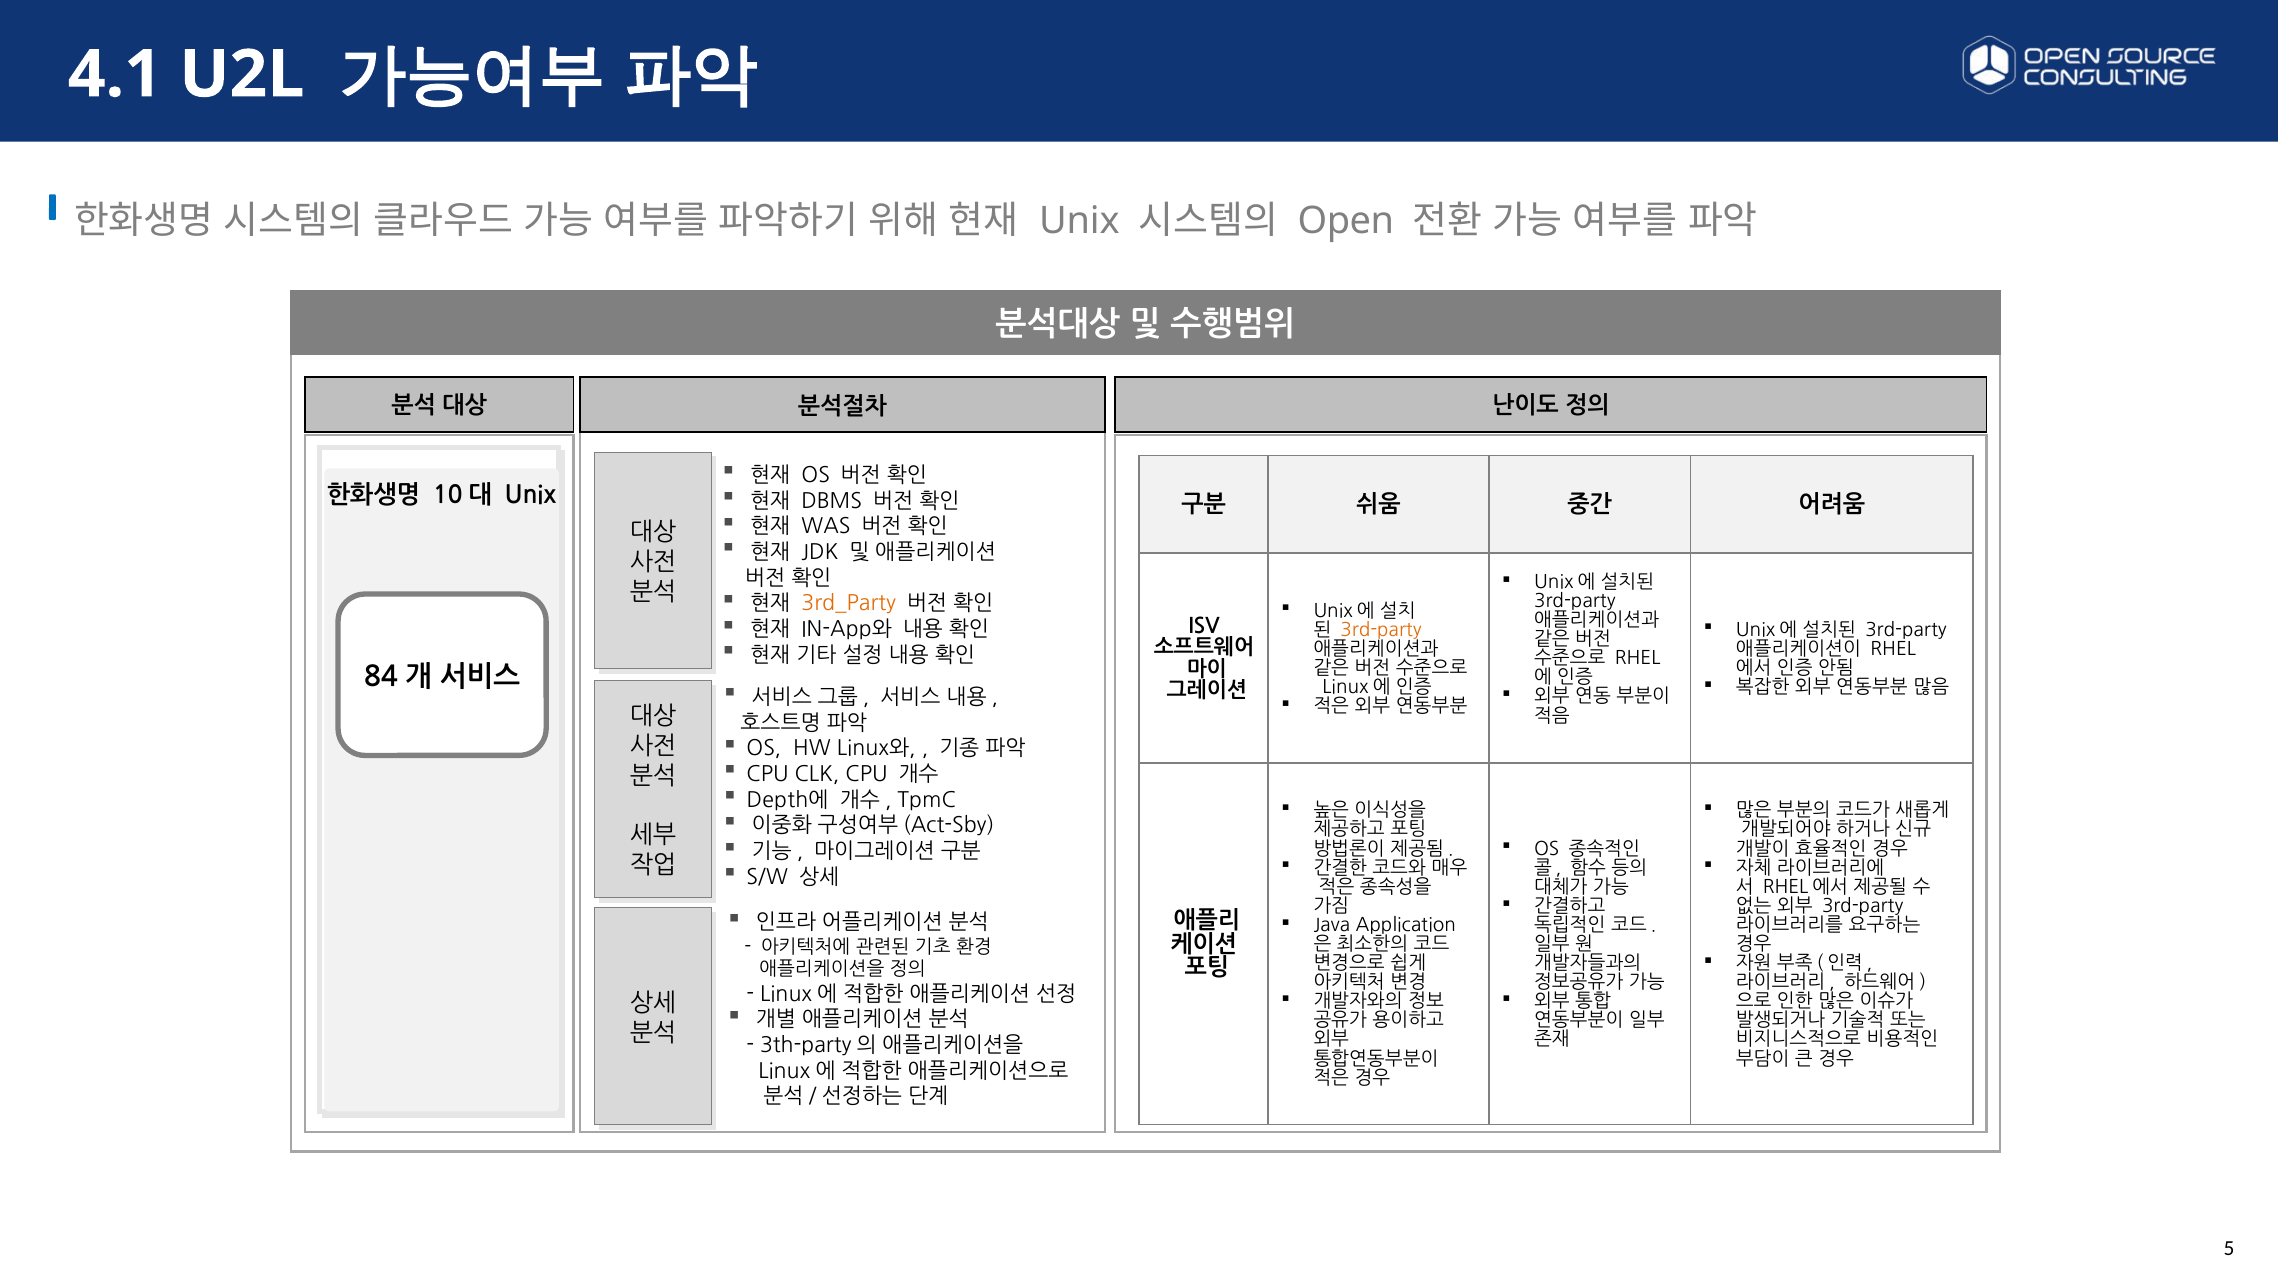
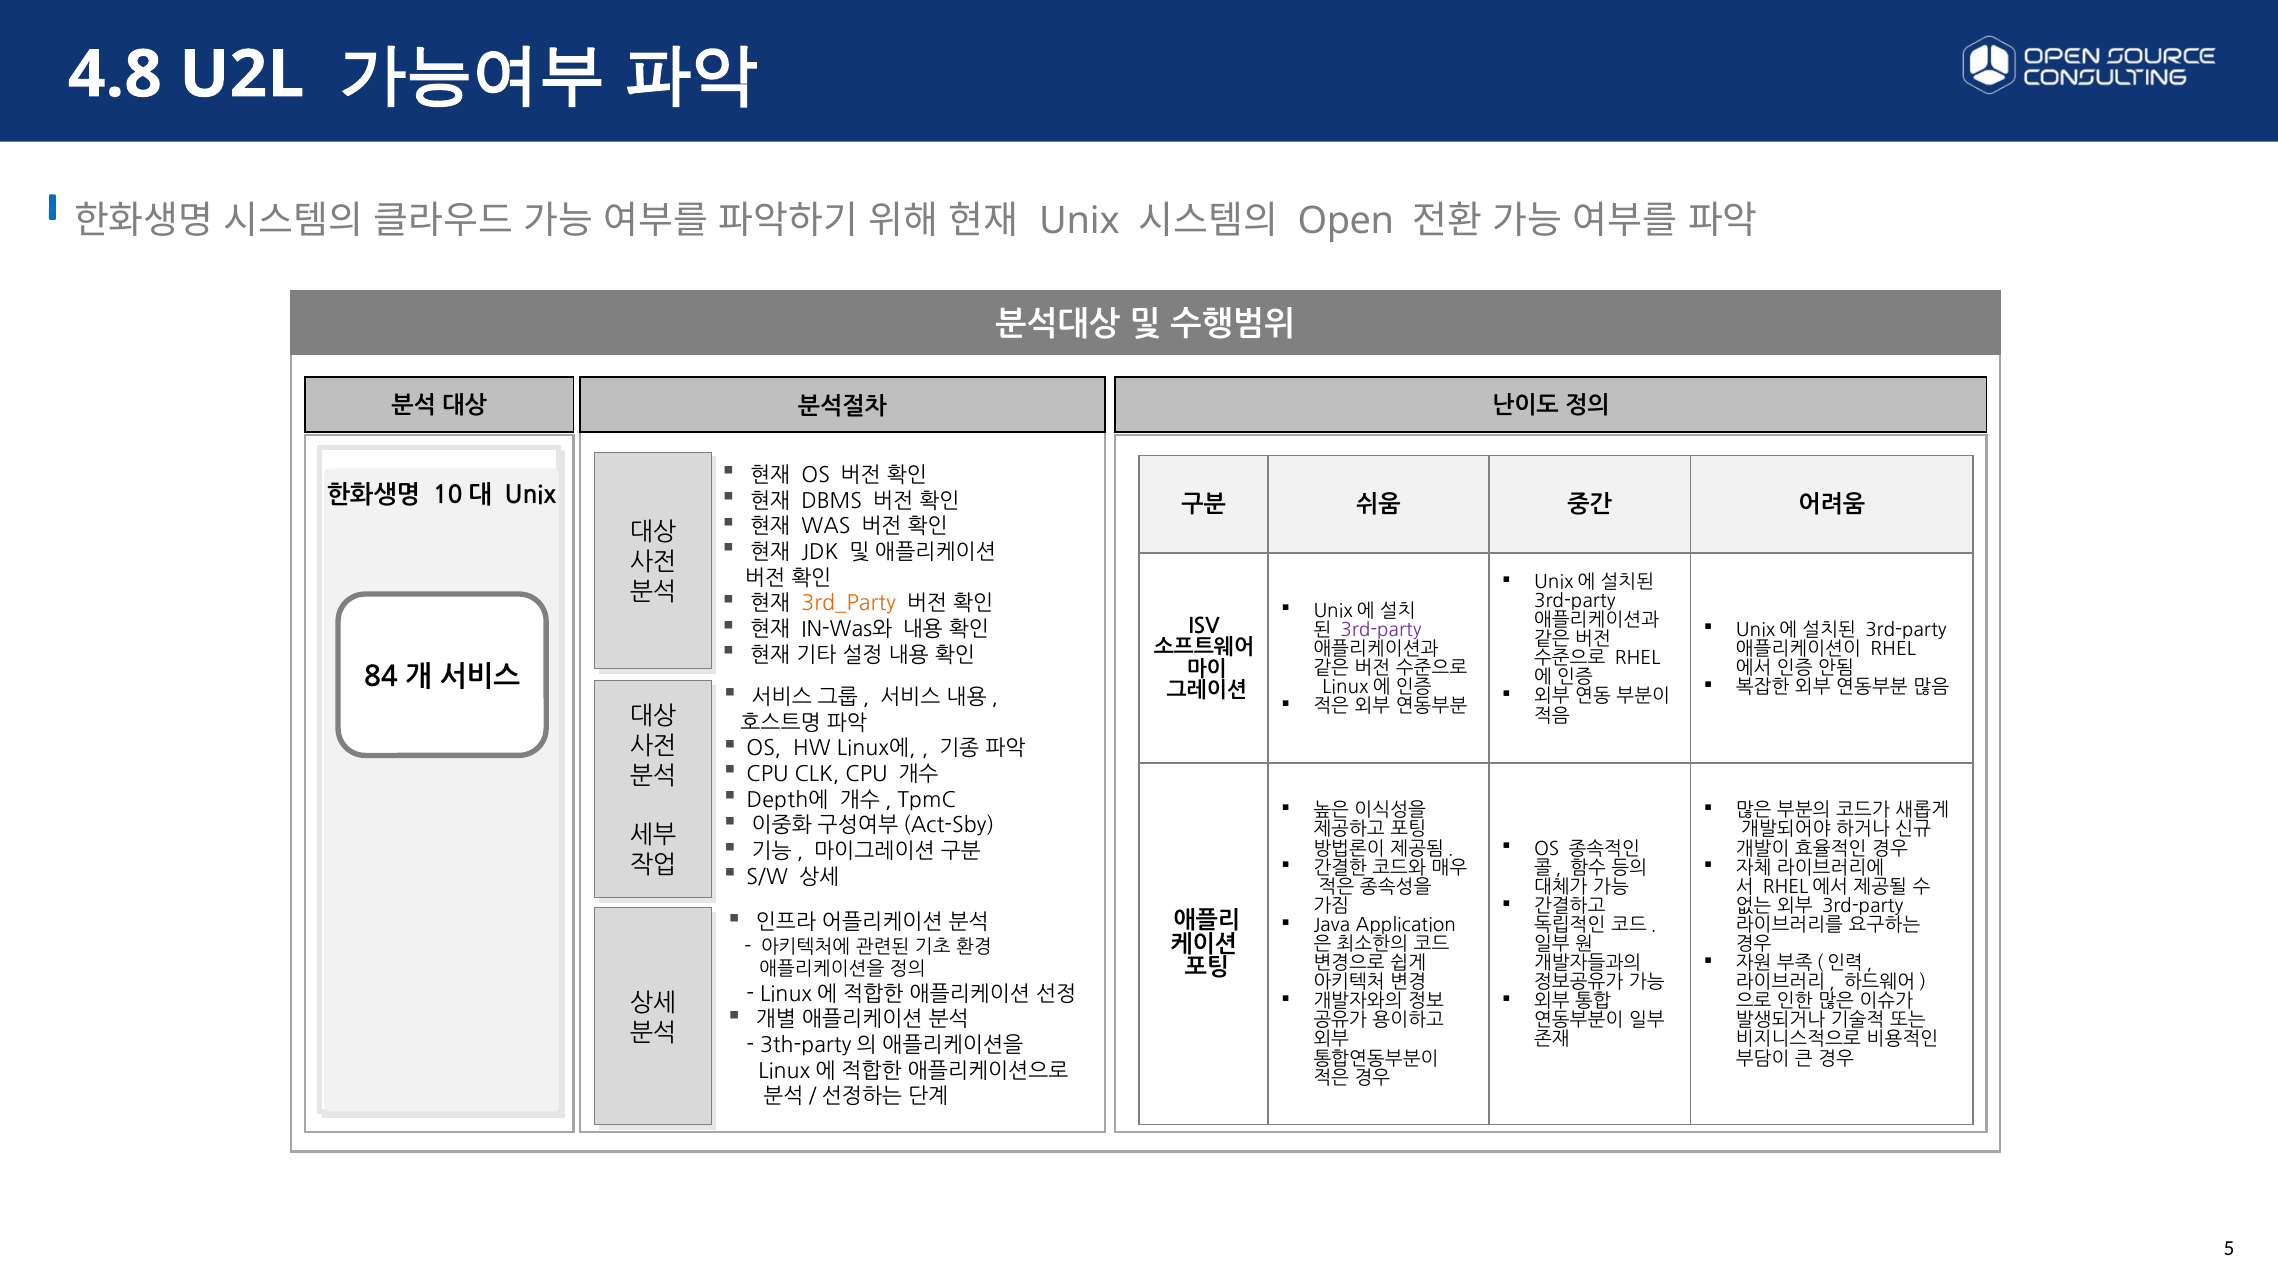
4.1: 4.1 -> 4.8
IN-App와: IN-App와 -> IN-Was와
3rd-party at (1381, 630) colour: orange -> purple
HW Linux와: Linux와 -> Linux에
